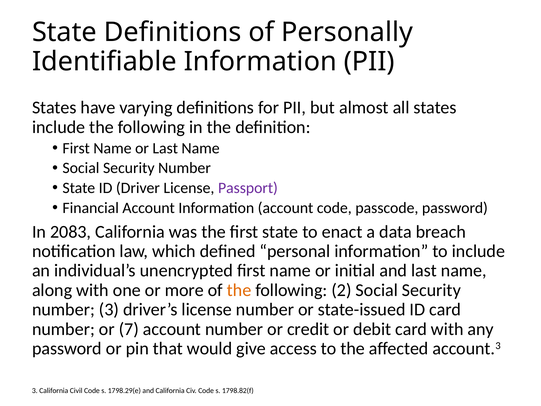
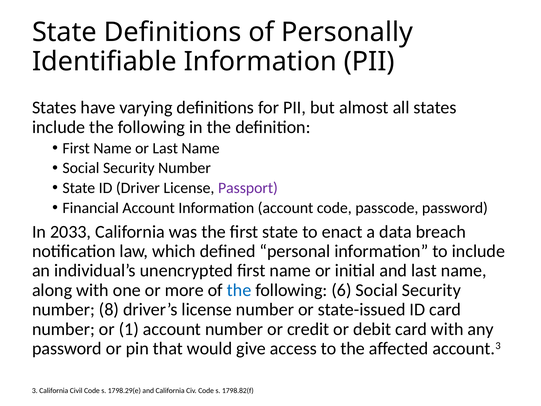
2083: 2083 -> 2033
the at (239, 290) colour: orange -> blue
2: 2 -> 6
number 3: 3 -> 8
7: 7 -> 1
